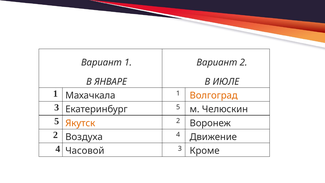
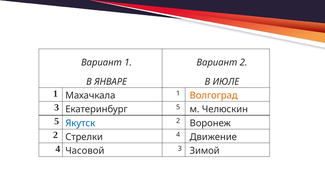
Якутск colour: orange -> blue
Воздуха: Воздуха -> Стрелки
Кроме: Кроме -> Зимой
